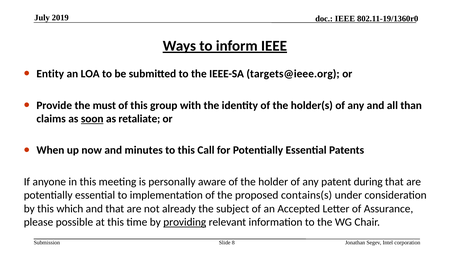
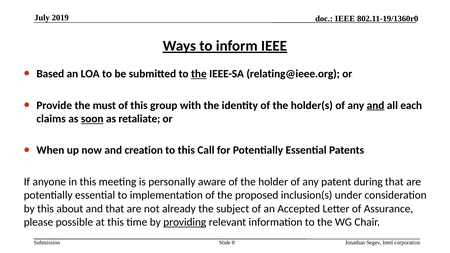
Entity: Entity -> Based
the at (199, 74) underline: none -> present
targets@ieee.org: targets@ieee.org -> relating@ieee.org
and at (376, 105) underline: none -> present
than: than -> each
minutes: minutes -> creation
contains(s: contains(s -> inclusion(s
which: which -> about
